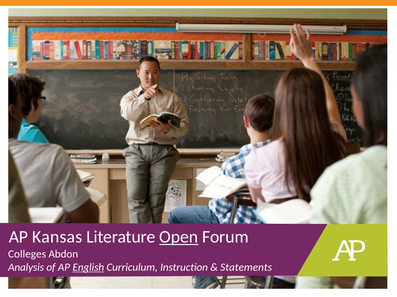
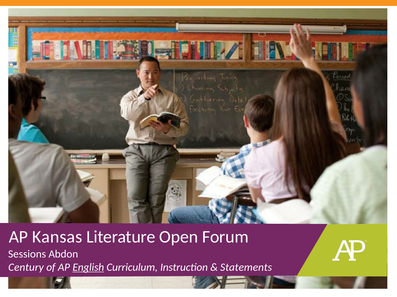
Open underline: present -> none
Colleges: Colleges -> Sessions
Analysis: Analysis -> Century
